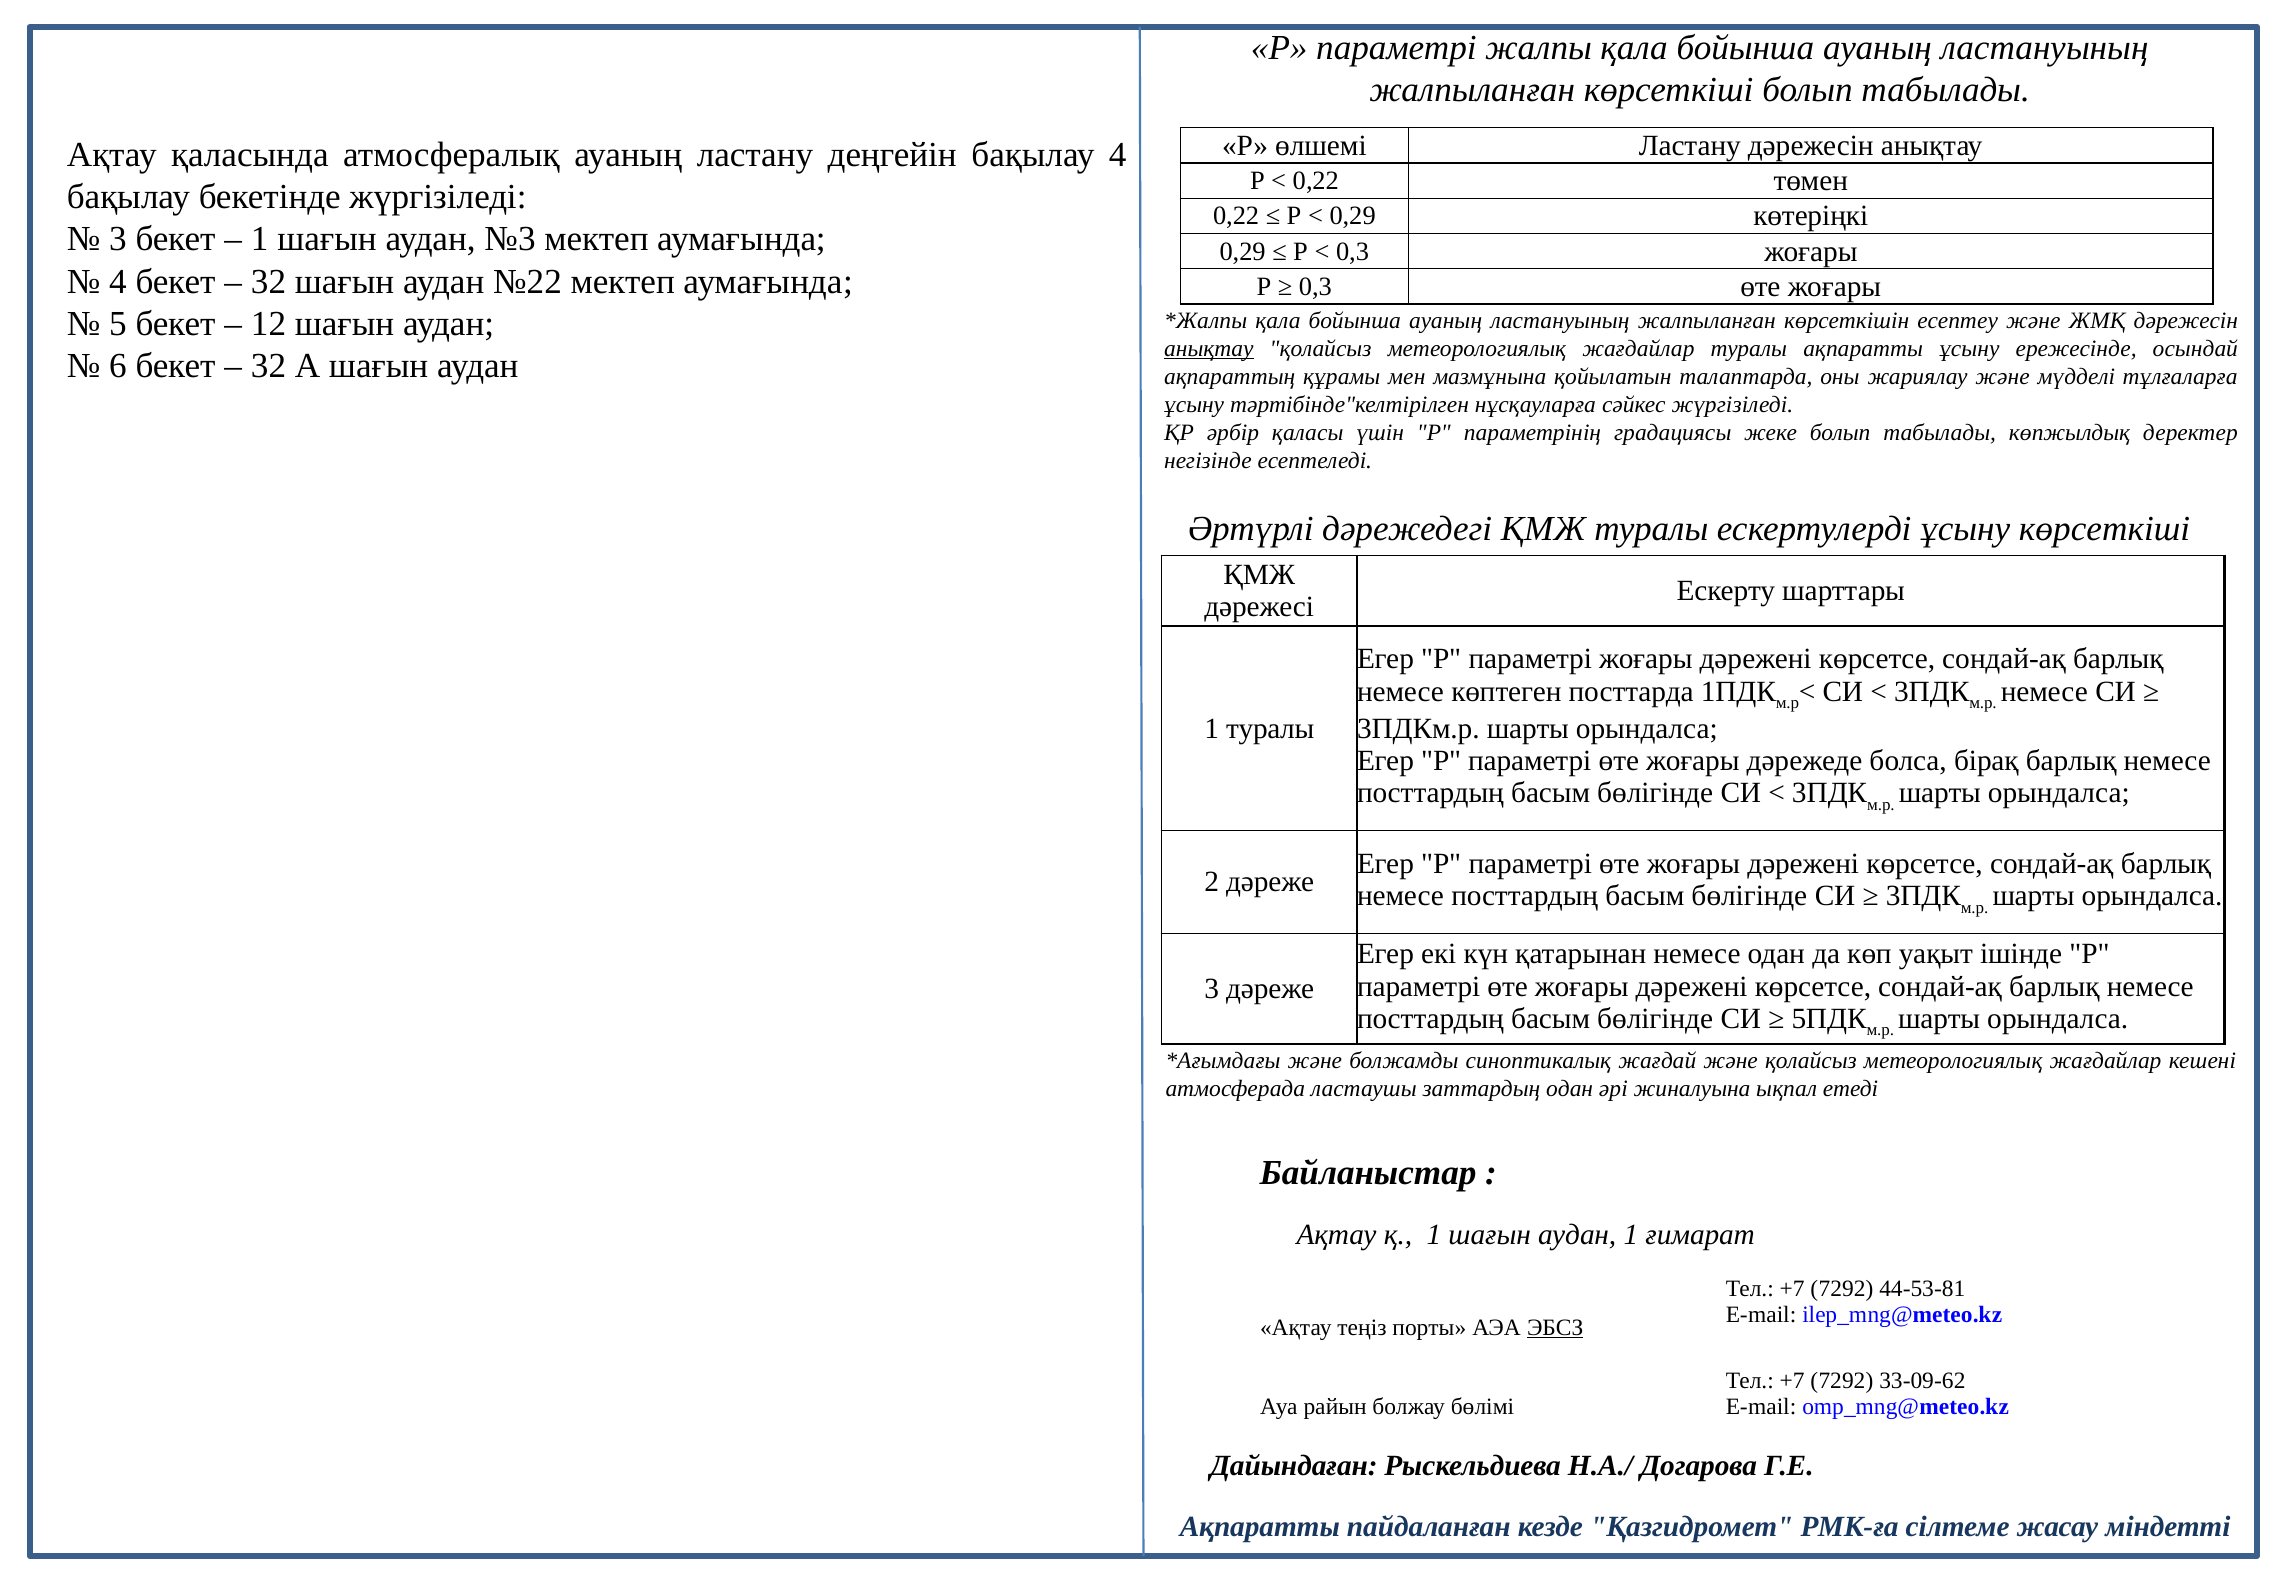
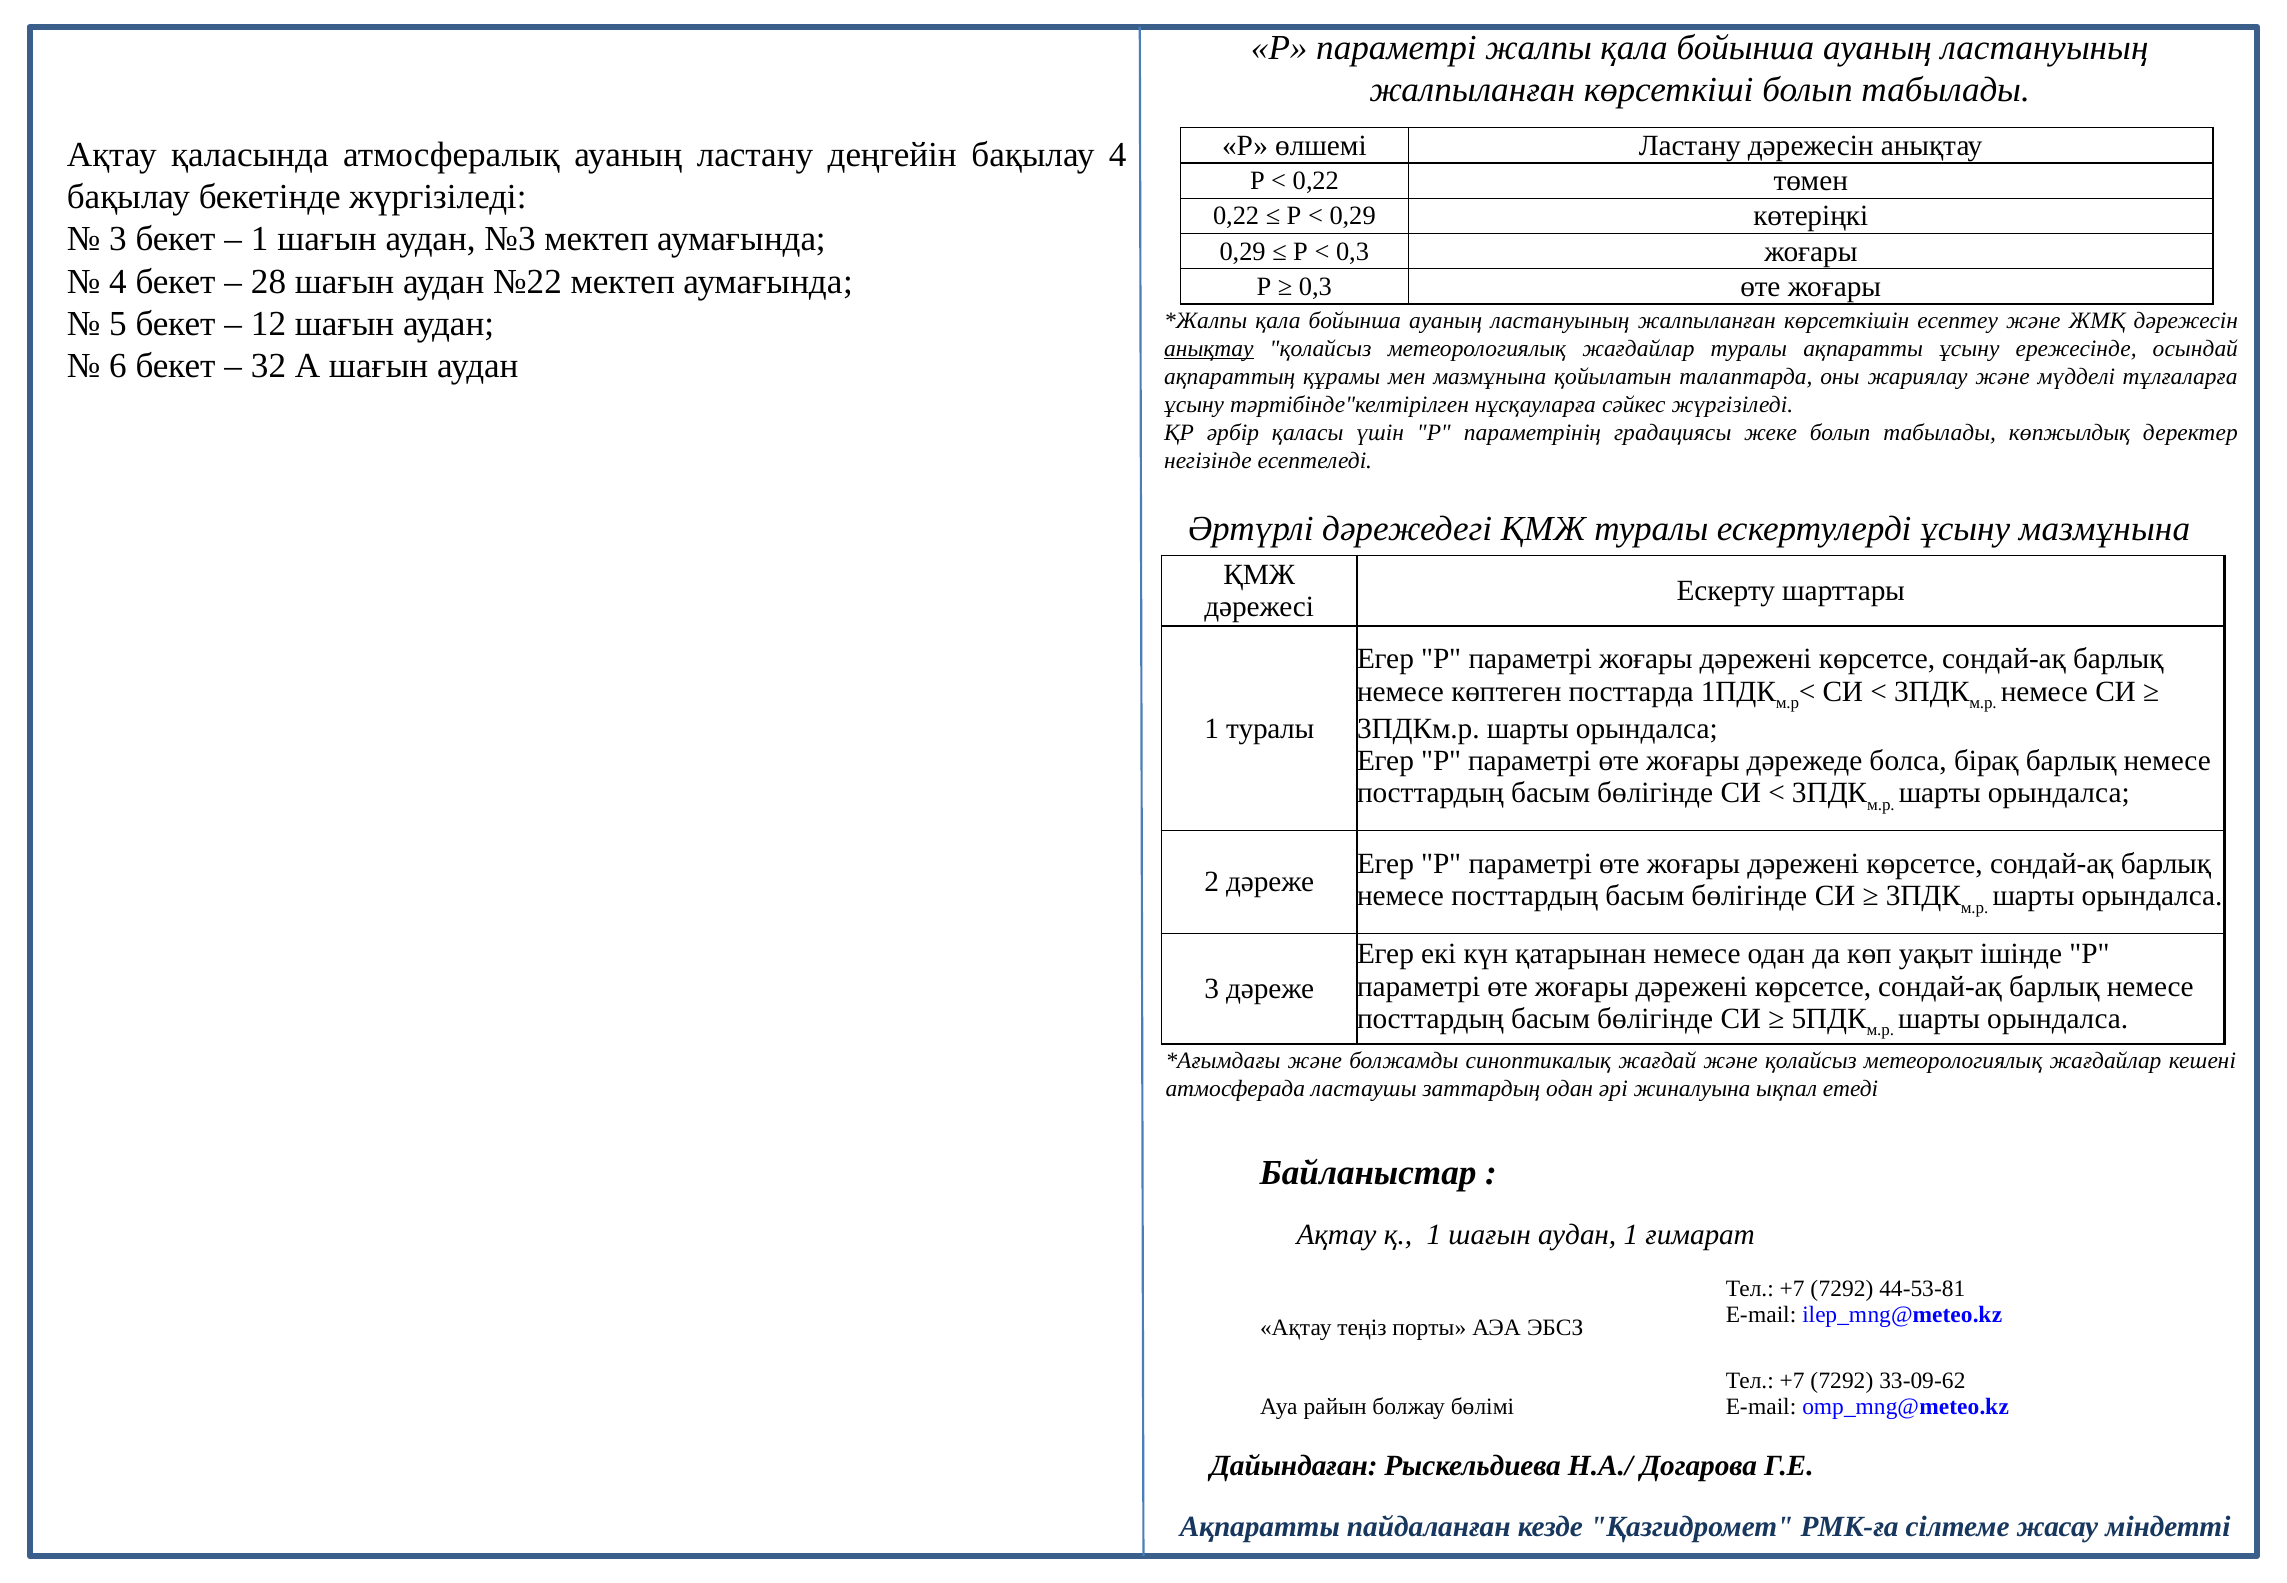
32 at (269, 281): 32 -> 28
ұсыну көрсеткіші: көрсеткіші -> мазмұнына
ЭБСЗ underline: present -> none
